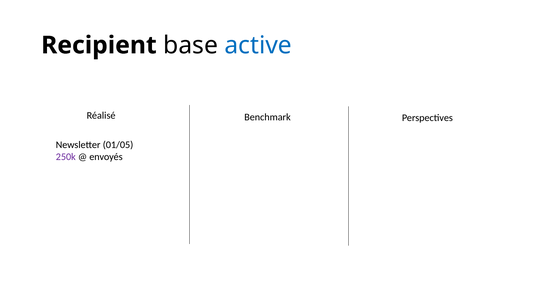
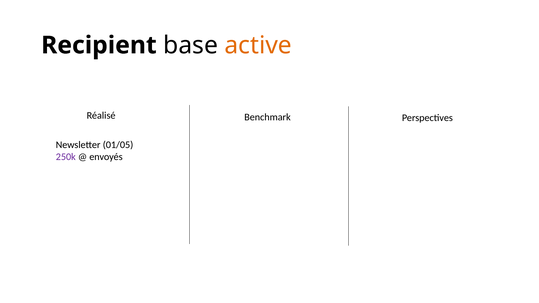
active colour: blue -> orange
